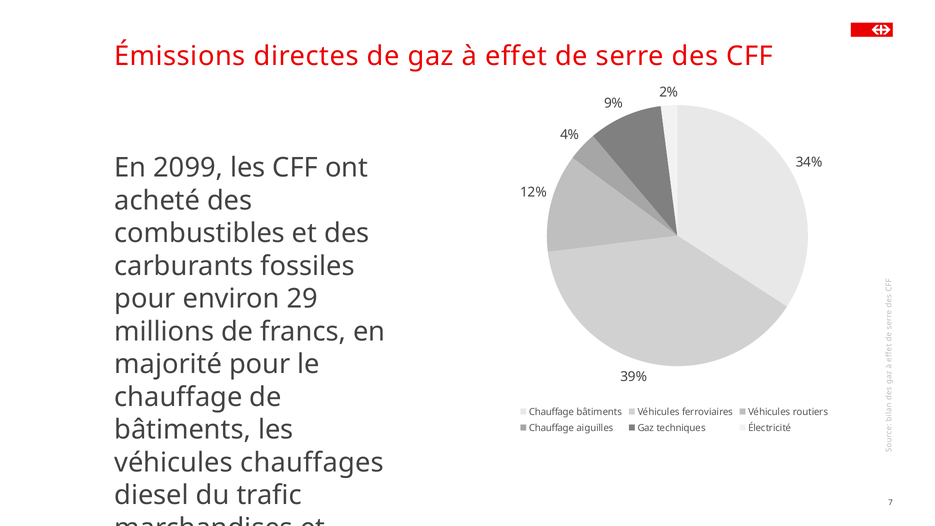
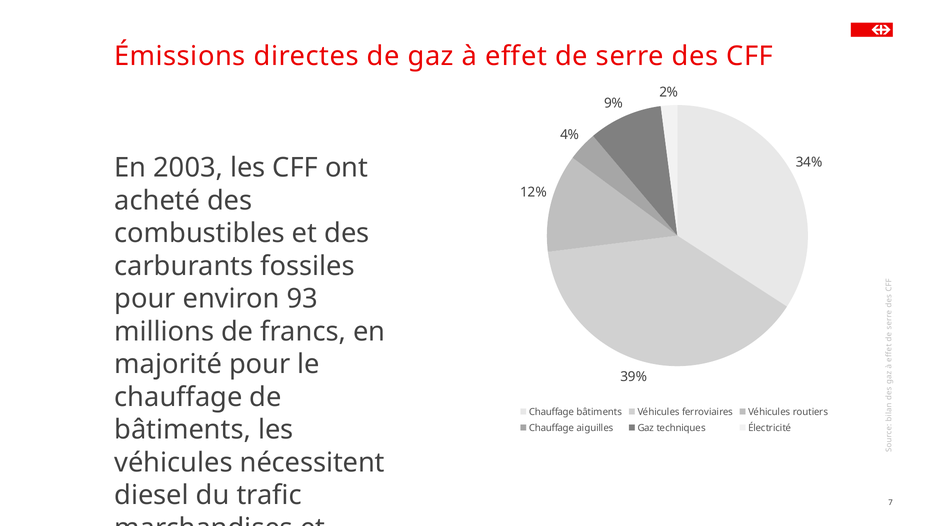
2099: 2099 -> 2003
29: 29 -> 93
chauffages: chauffages -> nécessitent
